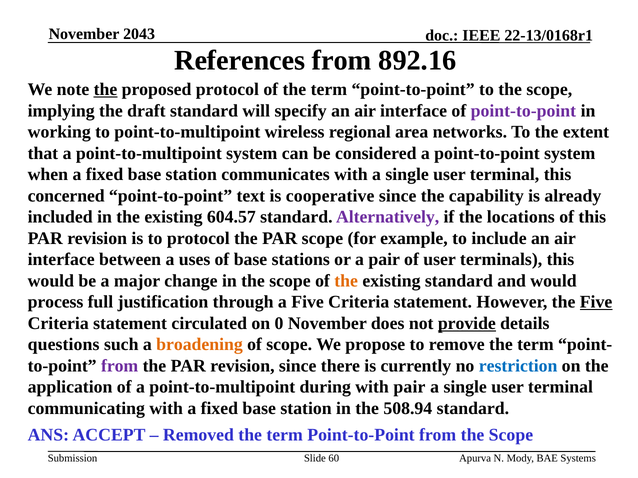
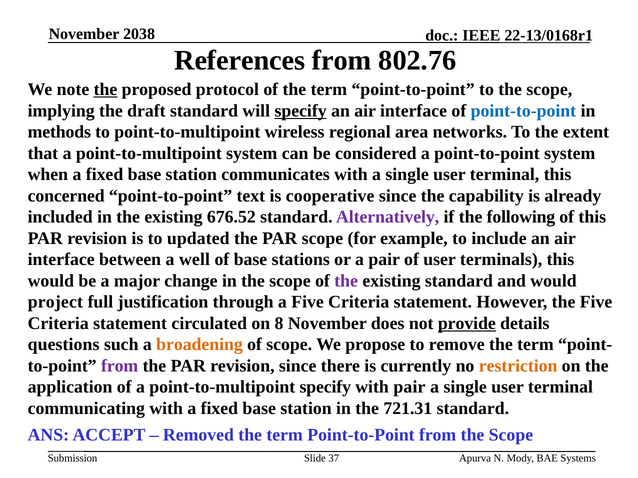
2043: 2043 -> 2038
892.16: 892.16 -> 802.76
specify at (301, 111) underline: none -> present
point-to-point at (523, 111) colour: purple -> blue
working: working -> methods
604.57: 604.57 -> 676.52
locations: locations -> following
to protocol: protocol -> updated
uses: uses -> well
the at (346, 281) colour: orange -> purple
process: process -> project
Five at (596, 302) underline: present -> none
0: 0 -> 8
restriction colour: blue -> orange
point-to-multipoint during: during -> specify
508.94: 508.94 -> 721.31
60: 60 -> 37
